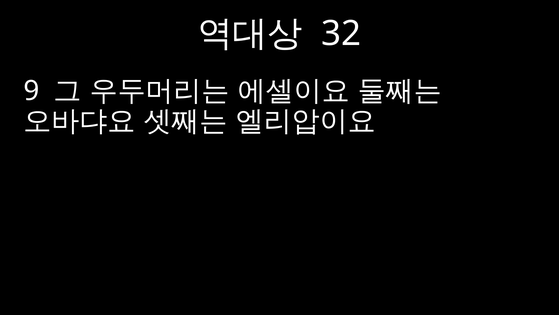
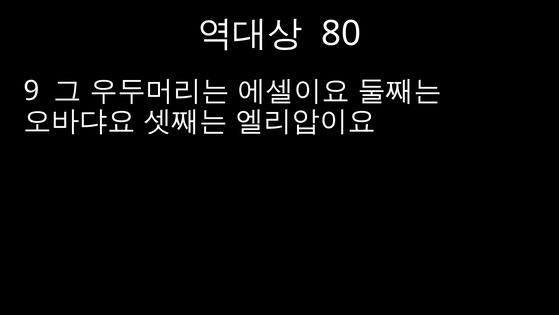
32: 32 -> 80
